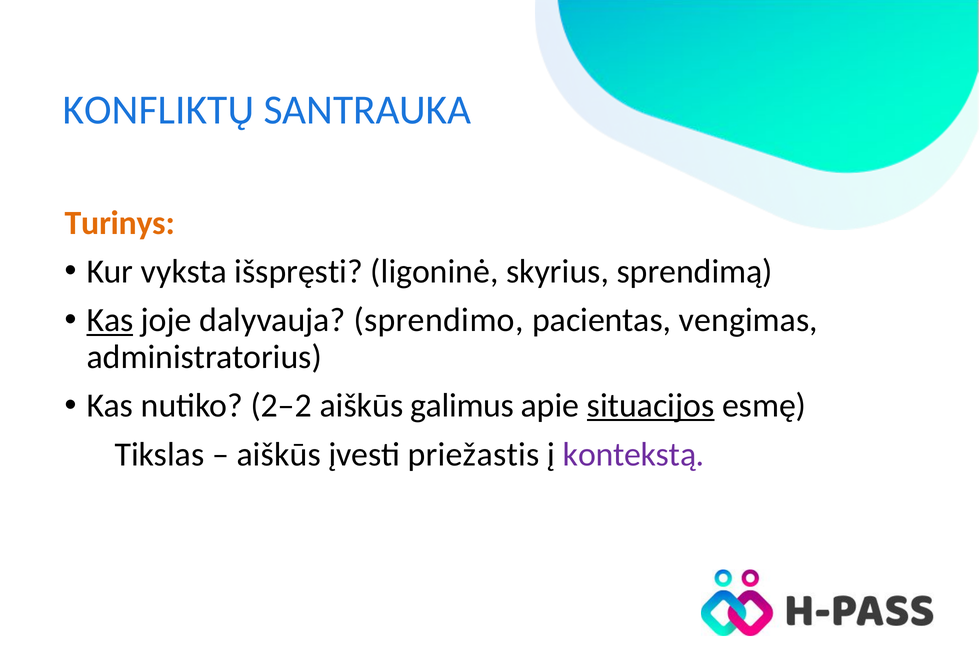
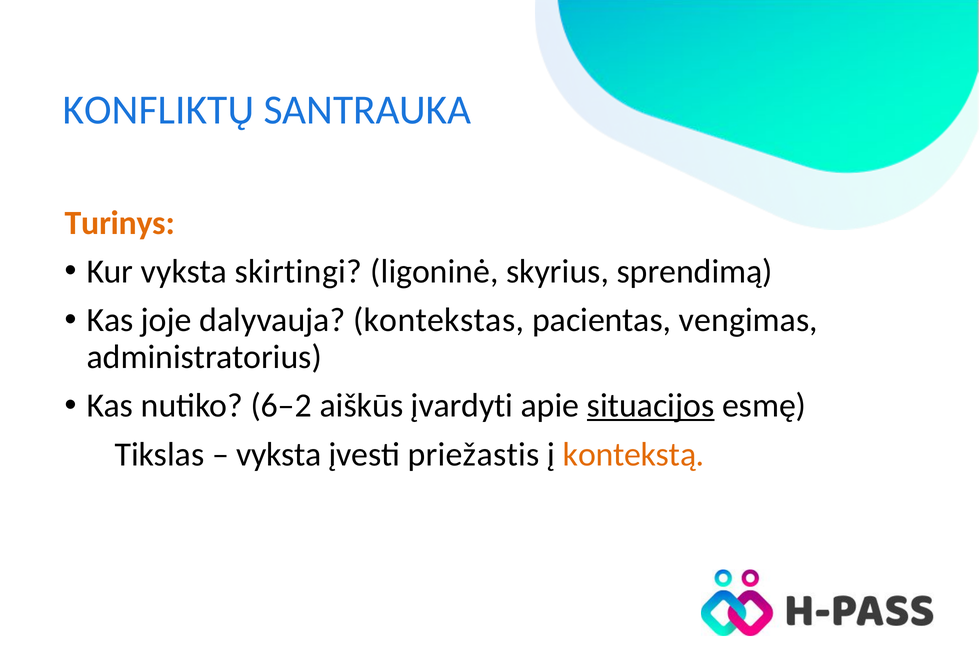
išspręsti: išspręsti -> skirtingi
Kas at (110, 320) underline: present -> none
sprendimo: sprendimo -> kontekstas
2–2: 2–2 -> 6–2
galimus: galimus -> įvardyti
aiškūs at (279, 454): aiškūs -> vyksta
kontekstą colour: purple -> orange
